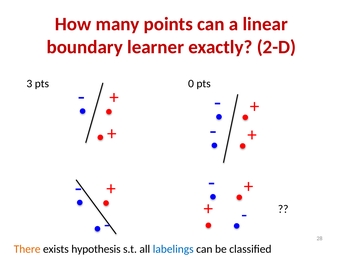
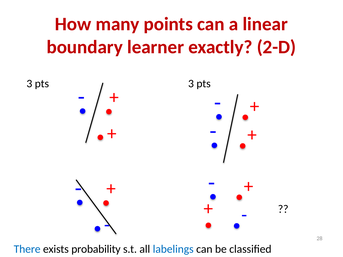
pts 0: 0 -> 3
There colour: orange -> blue
hypothesis: hypothesis -> probability
